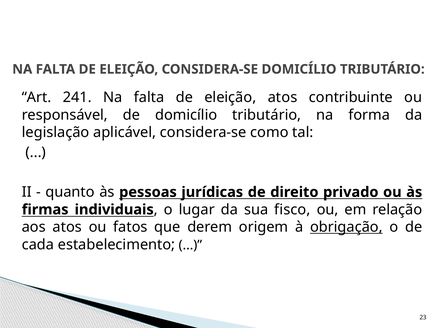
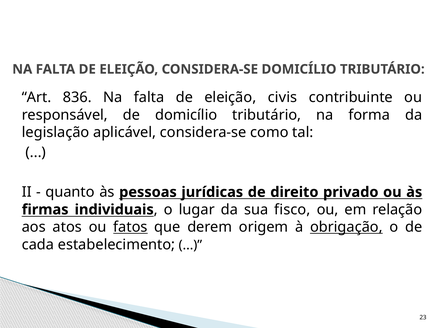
241: 241 -> 836
eleição atos: atos -> civis
fatos underline: none -> present
